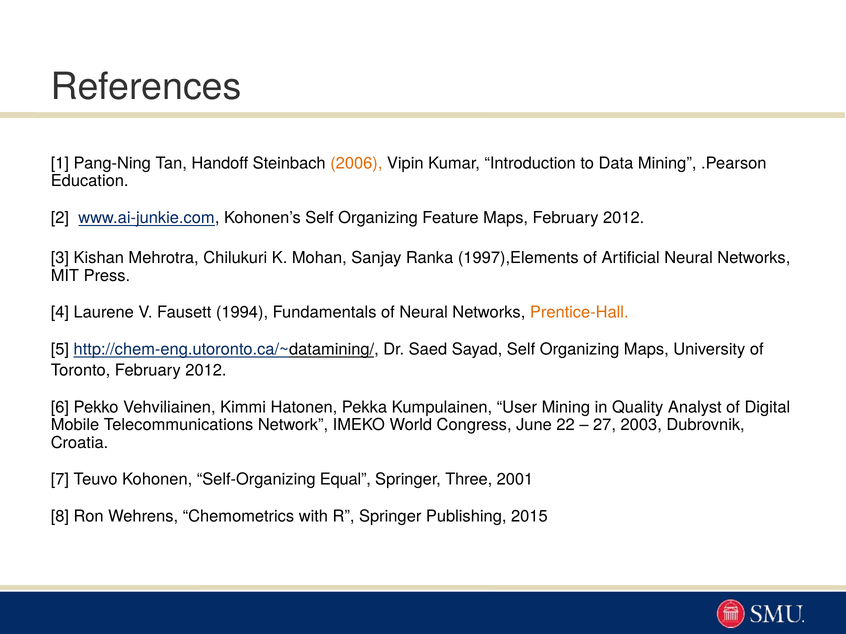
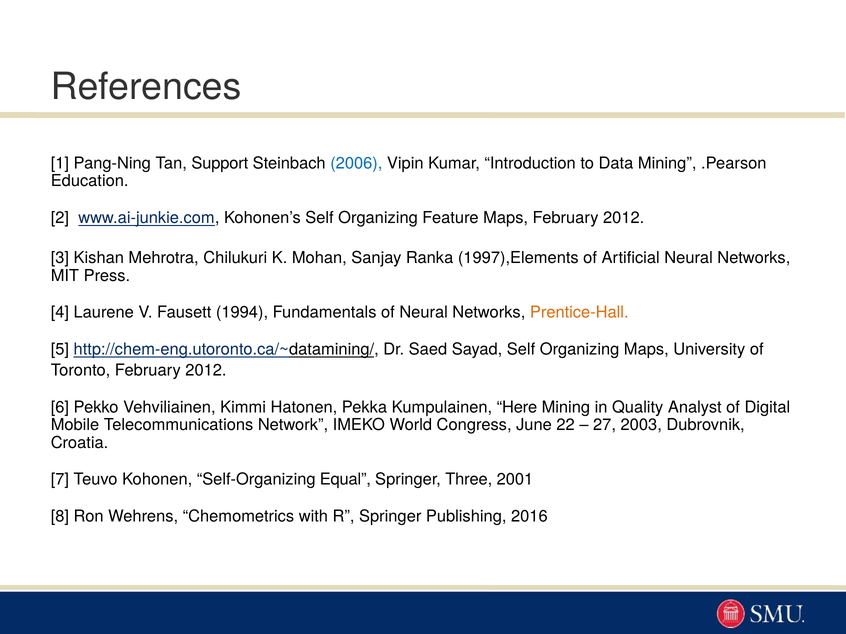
Handoff: Handoff -> Support
2006 colour: orange -> blue
User: User -> Here
2015: 2015 -> 2016
